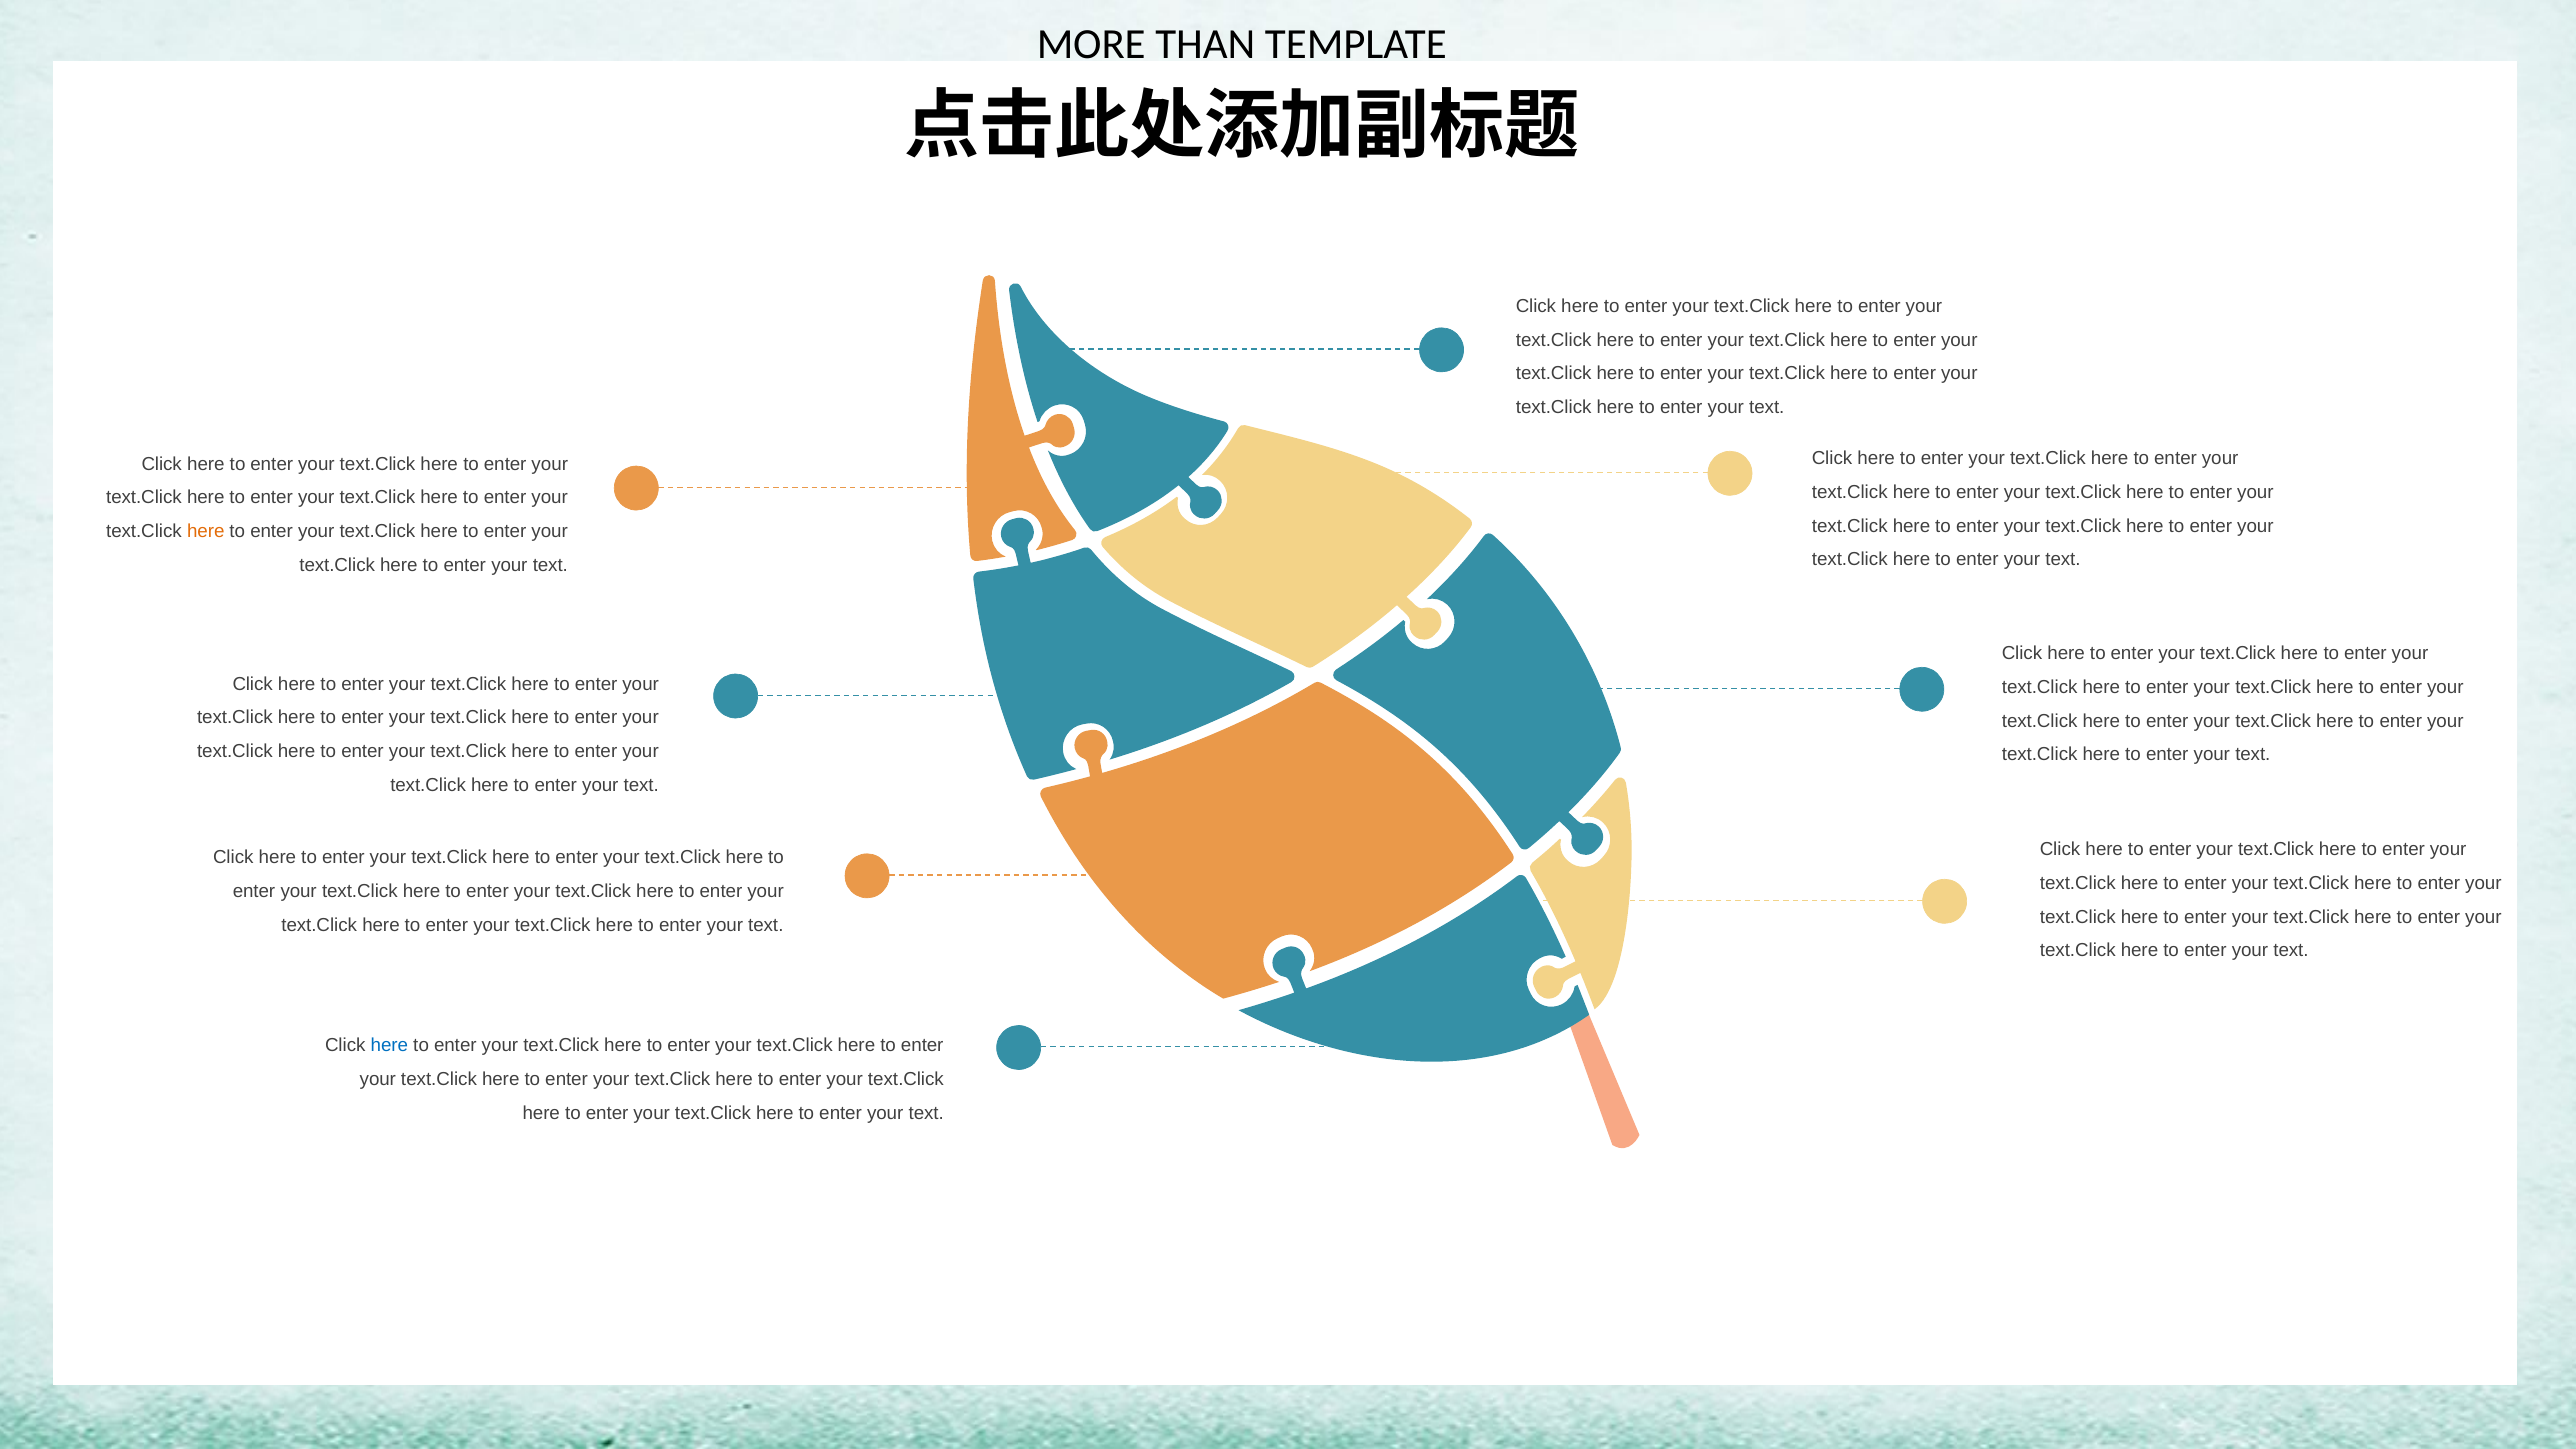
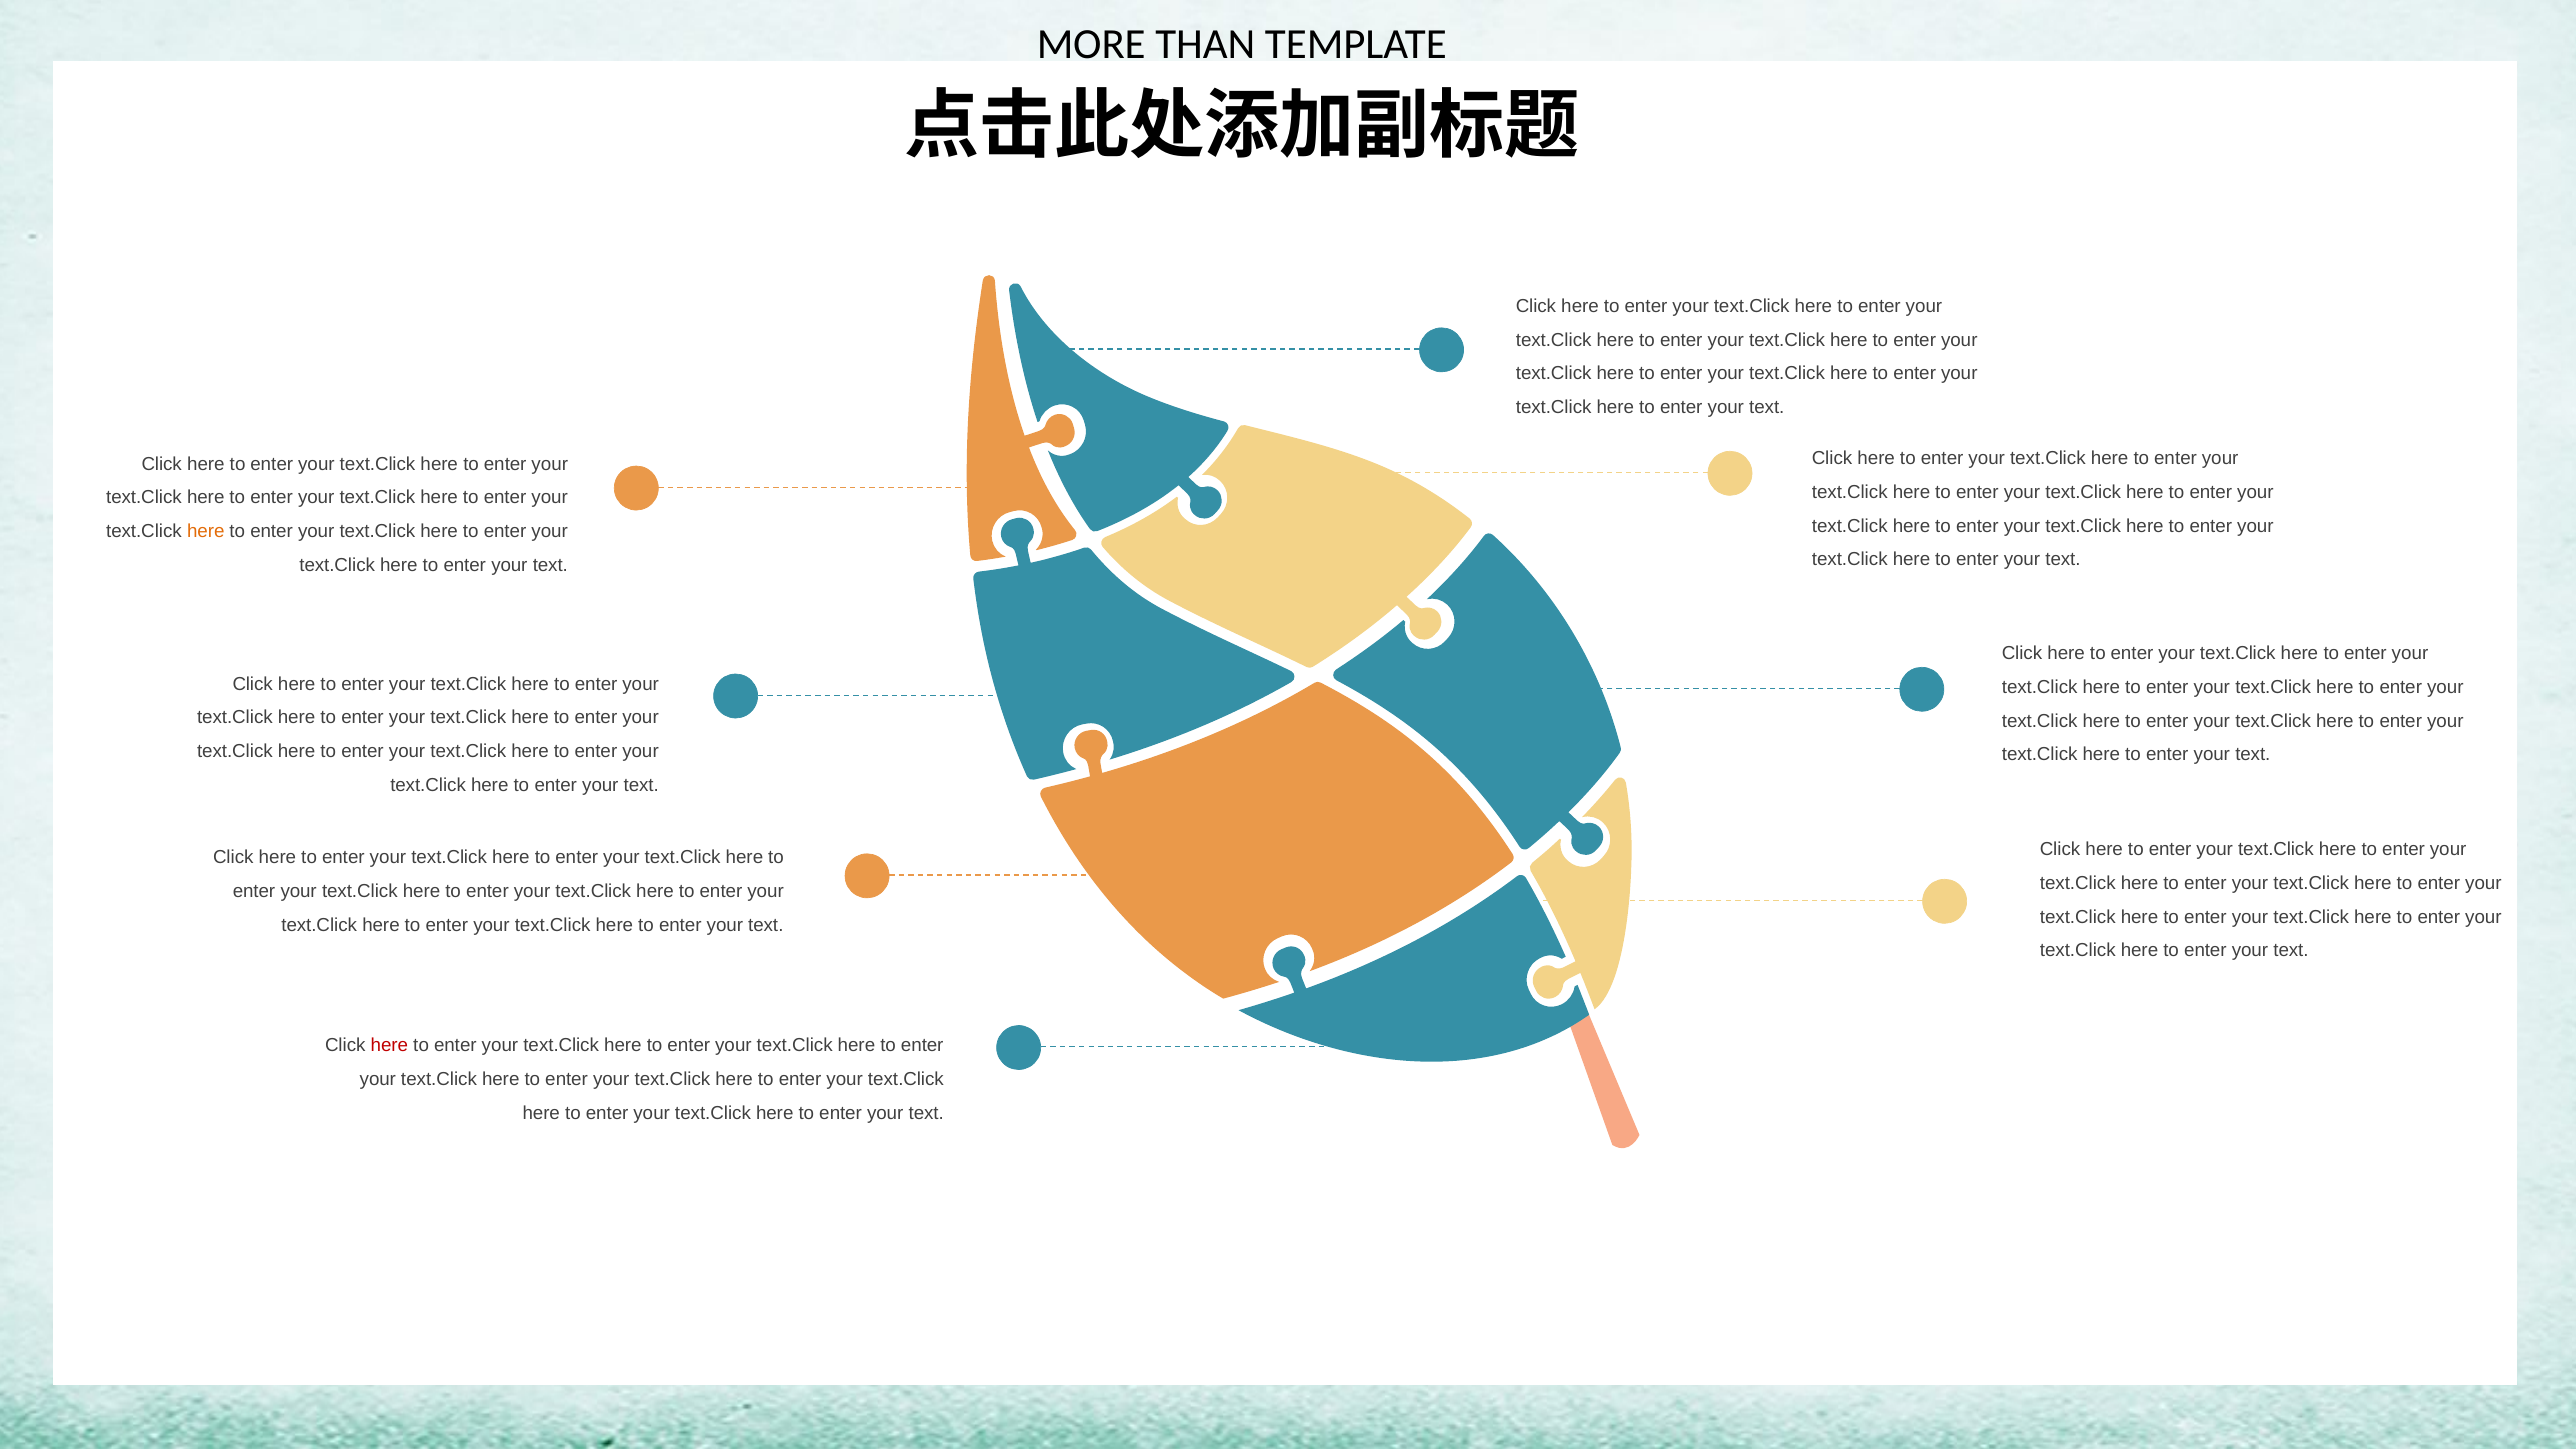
here at (389, 1045) colour: blue -> red
